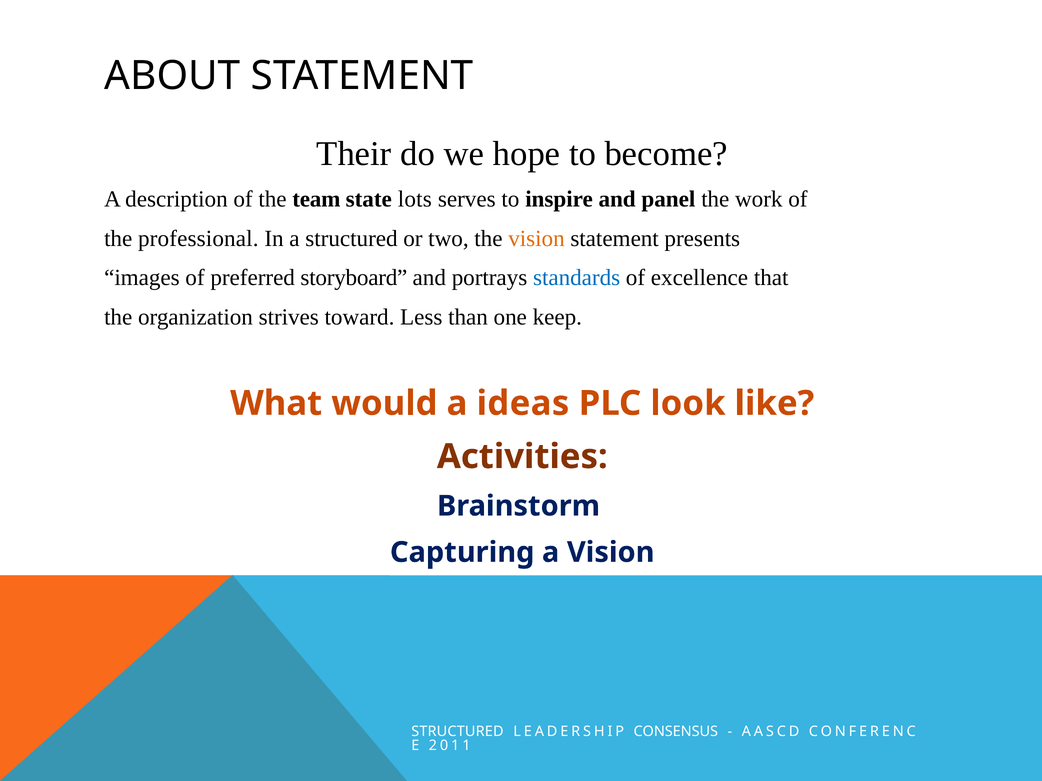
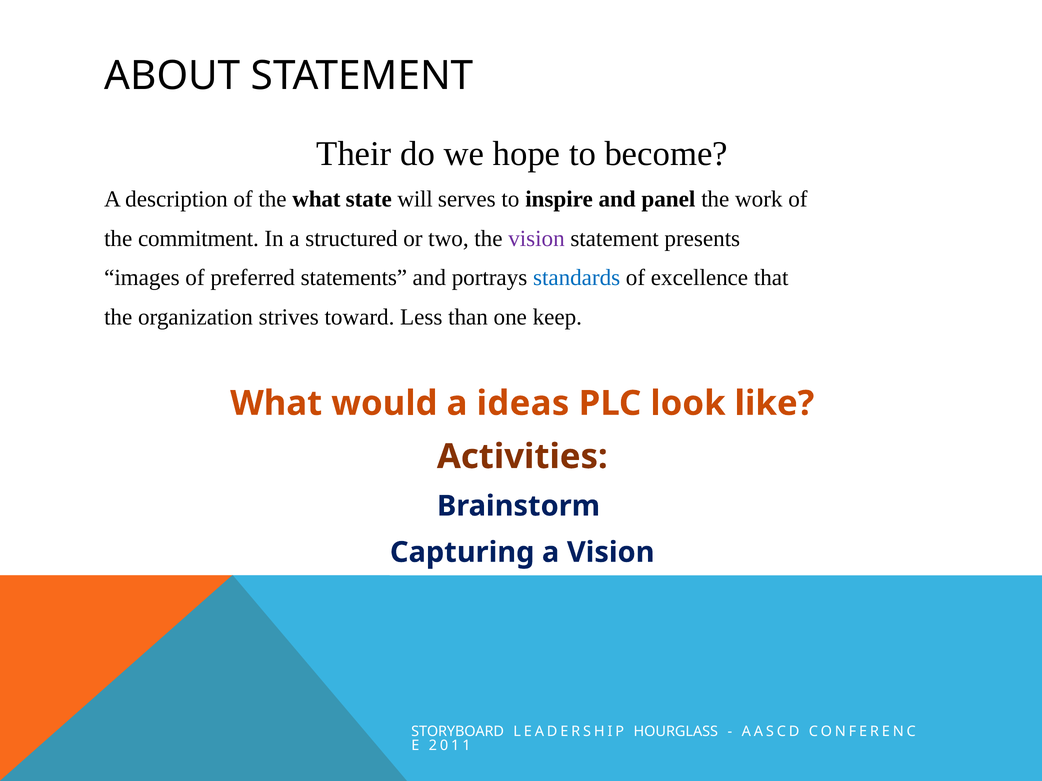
the team: team -> what
lots: lots -> will
professional: professional -> commitment
vision at (536, 239) colour: orange -> purple
storyboard: storyboard -> statements
STRUCTURED at (457, 732): STRUCTURED -> STORYBOARD
CONSENSUS: CONSENSUS -> HOURGLASS
